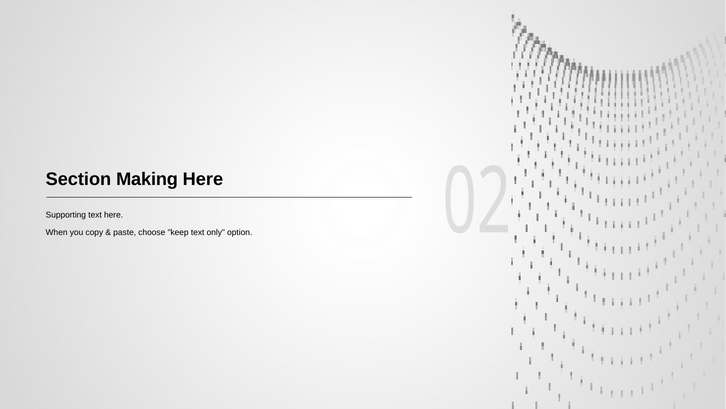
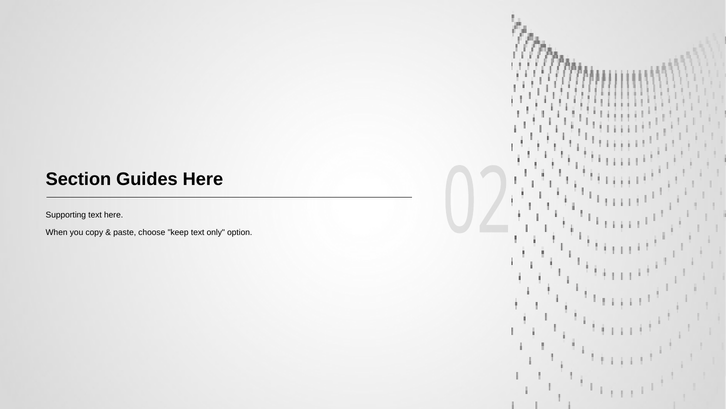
Making: Making -> Guides
